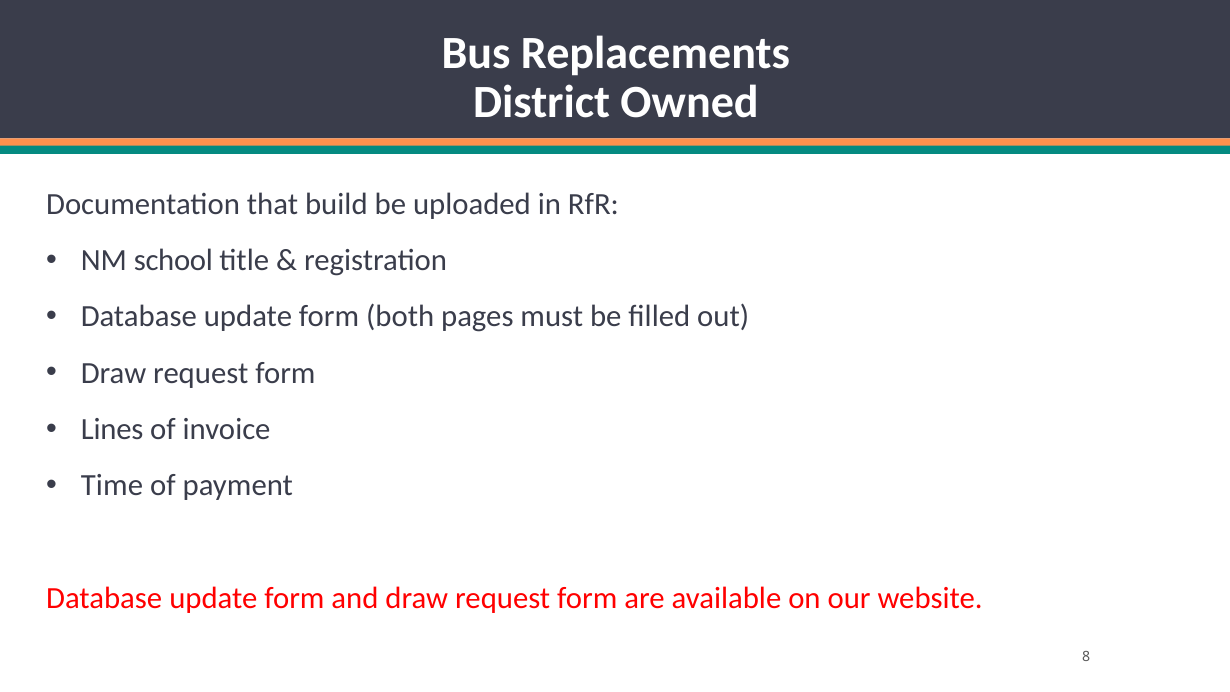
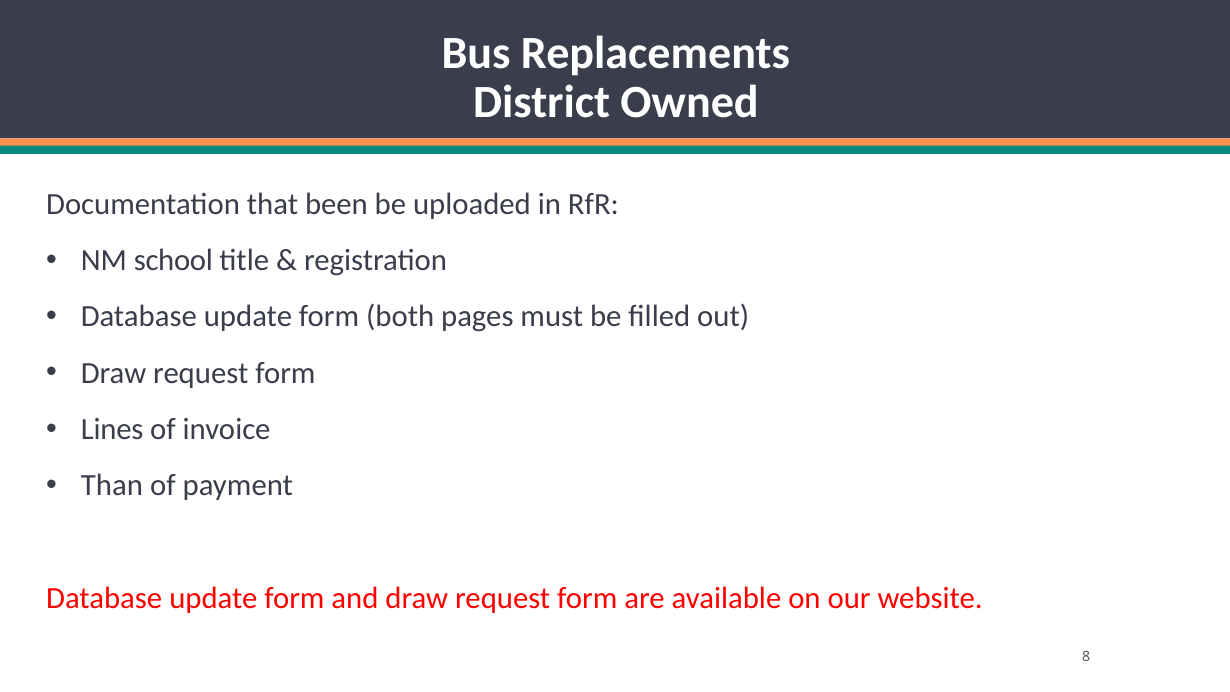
build: build -> been
Time: Time -> Than
